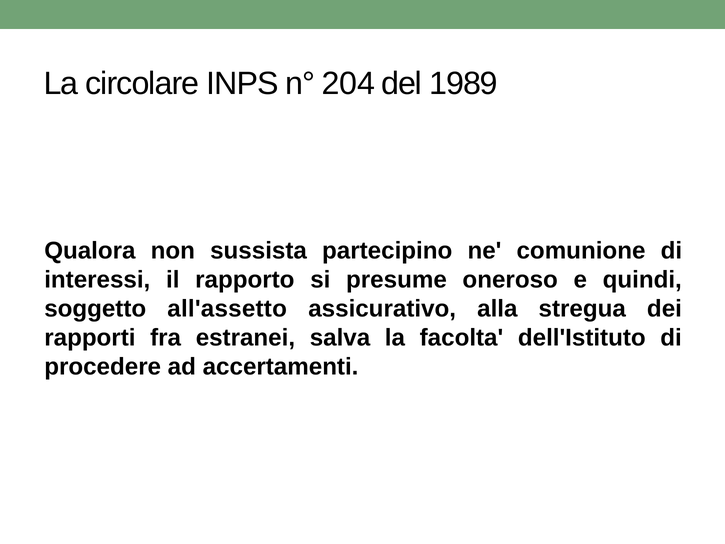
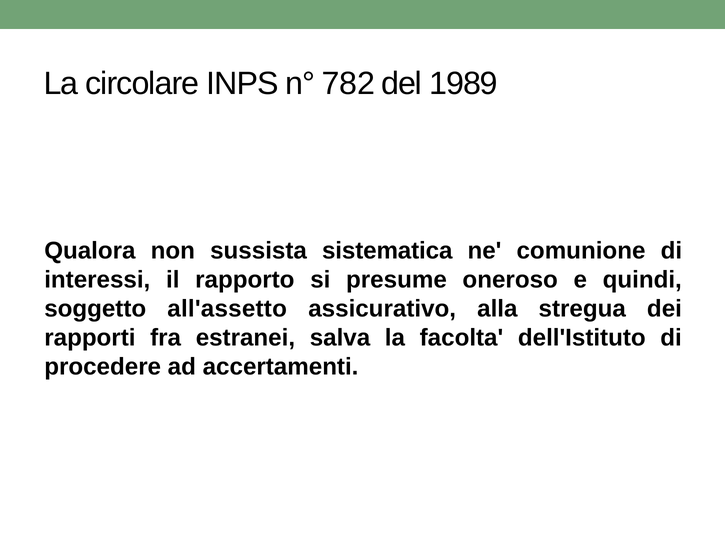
204: 204 -> 782
partecipino: partecipino -> sistematica
